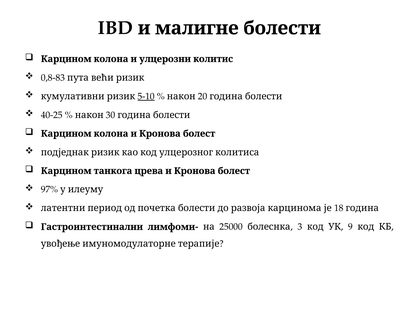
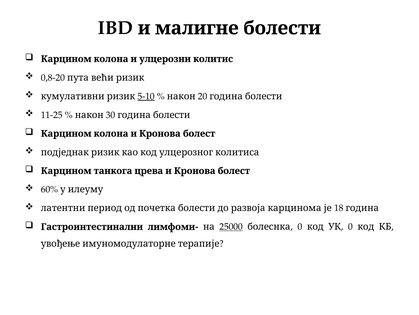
0,8-83: 0,8-83 -> 0,8-20
40-25: 40-25 -> 11-25
97%: 97% -> 60%
25000 underline: none -> present
3 at (300, 226): 3 -> 0
9 at (350, 226): 9 -> 0
